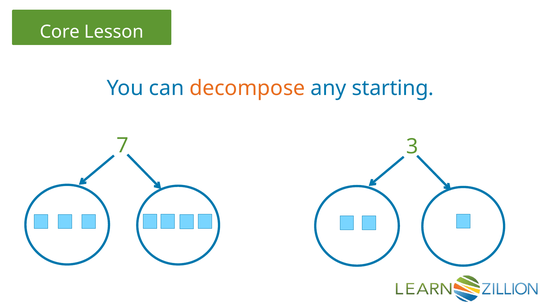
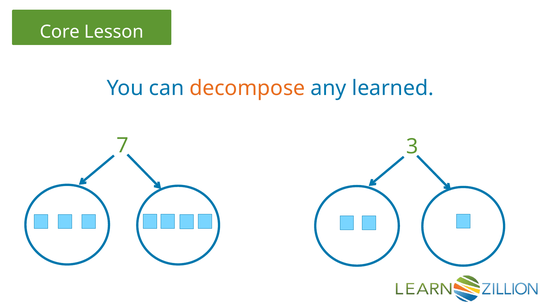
starting: starting -> learned
